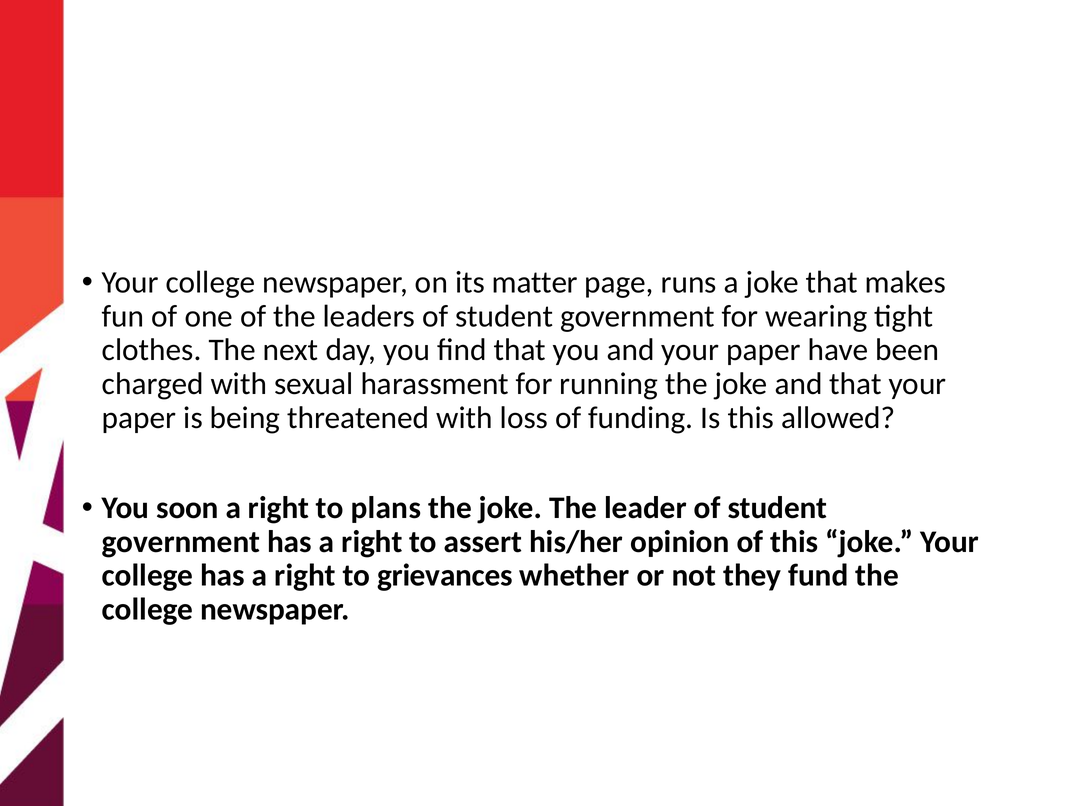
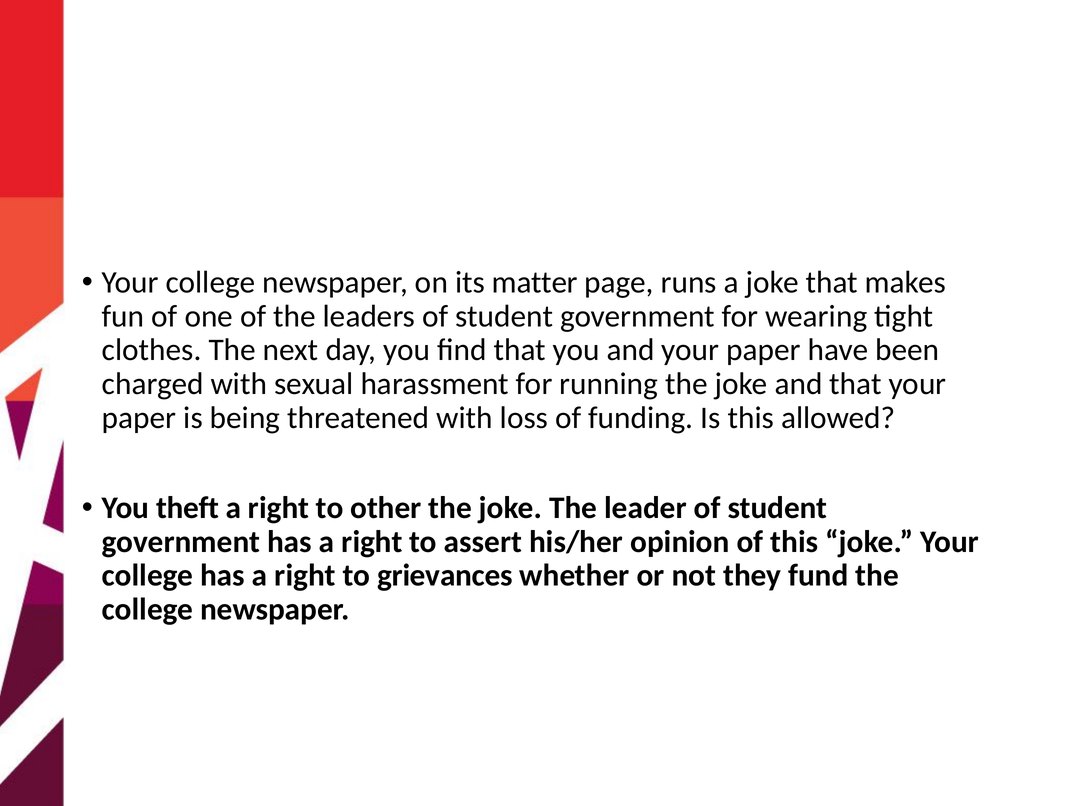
soon: soon -> theft
plans: plans -> other
